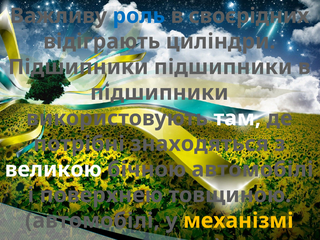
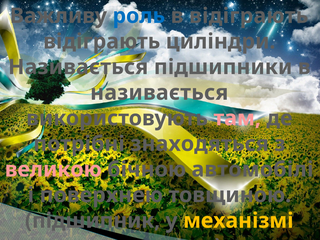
в своєрідних: своєрідних -> відіграють
Підшипники at (78, 67): Підшипники -> Називається
підшипники at (159, 93): підшипники -> називається
там colour: white -> pink
великою colour: white -> pink
автомобілі at (92, 221): автомобілі -> підшипник
